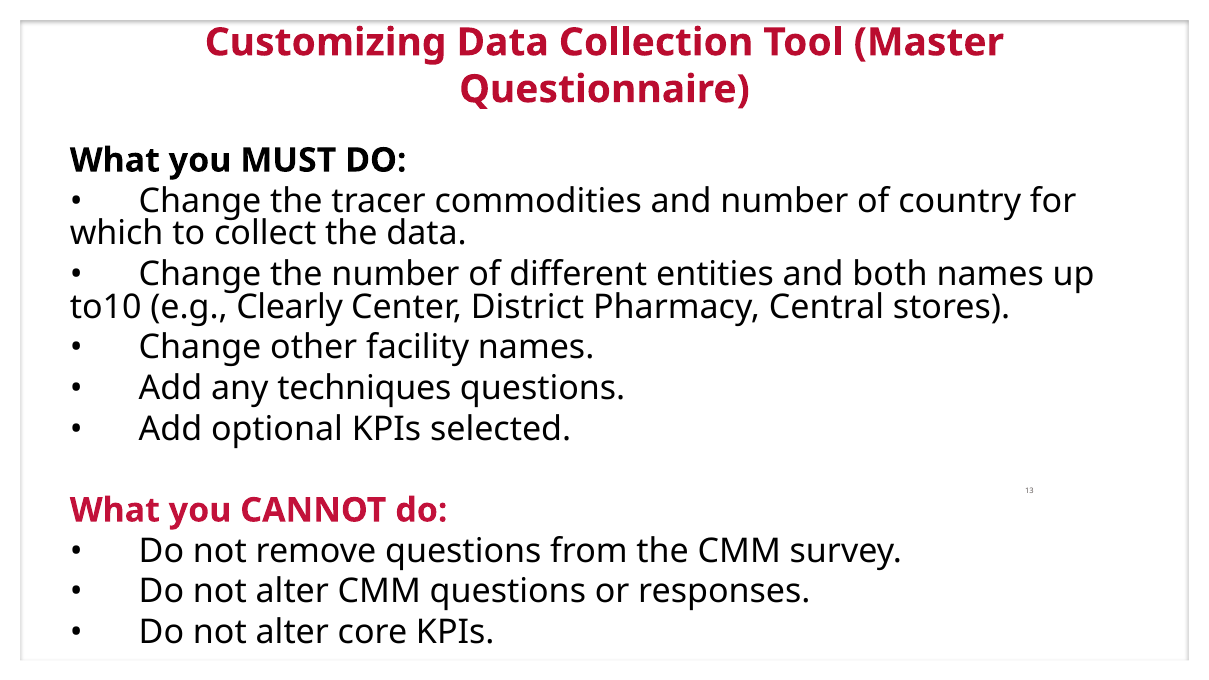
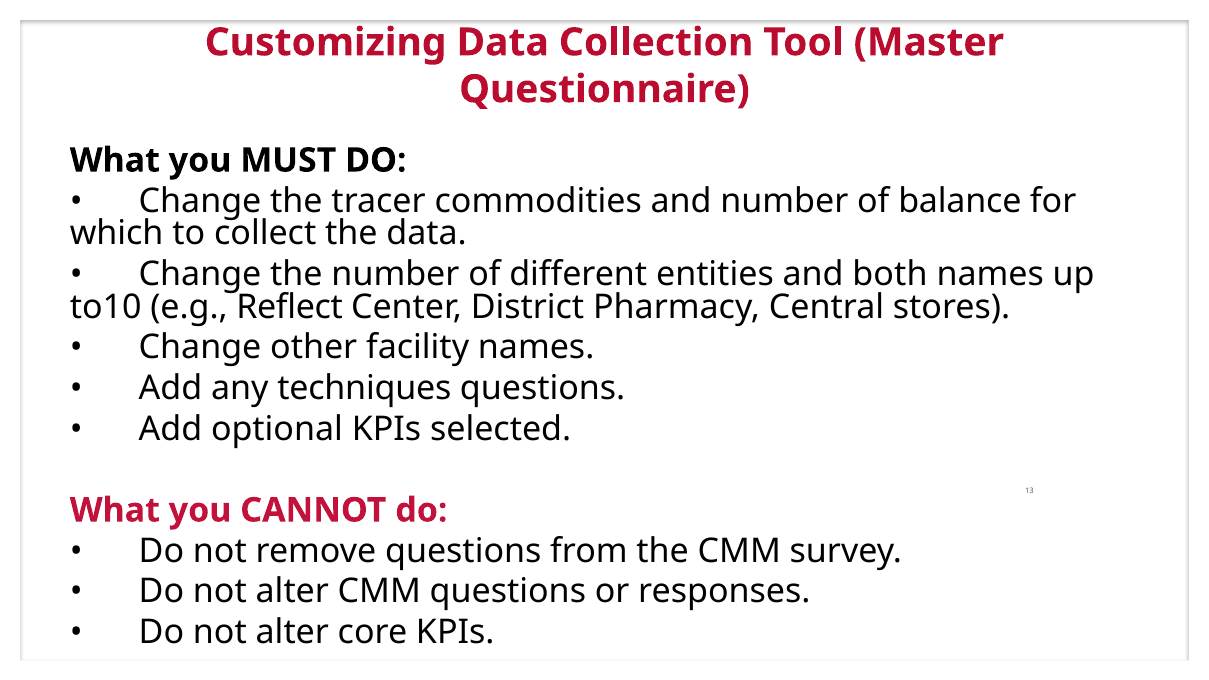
country: country -> balance
Clearly: Clearly -> Reflect
